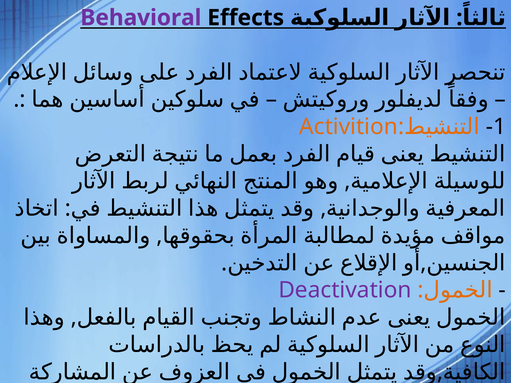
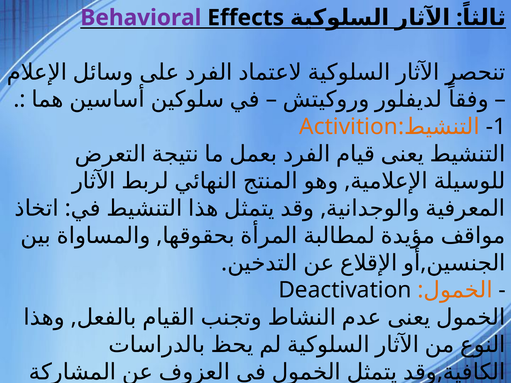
Deactivation colour: purple -> black
